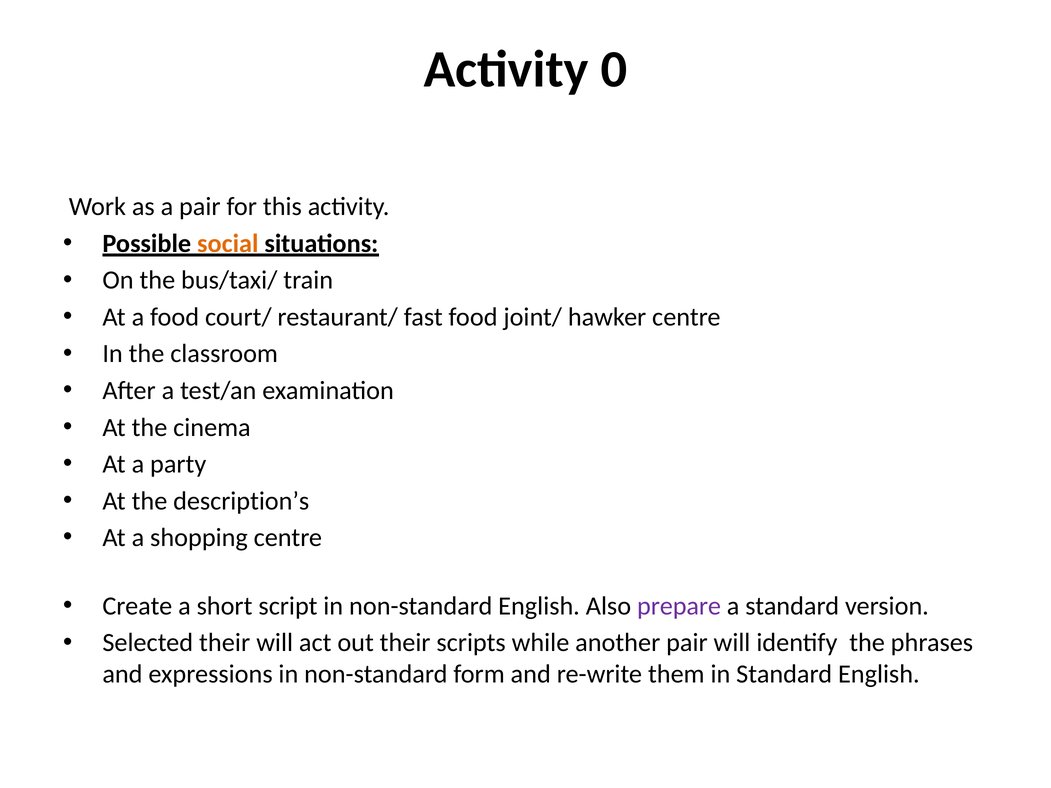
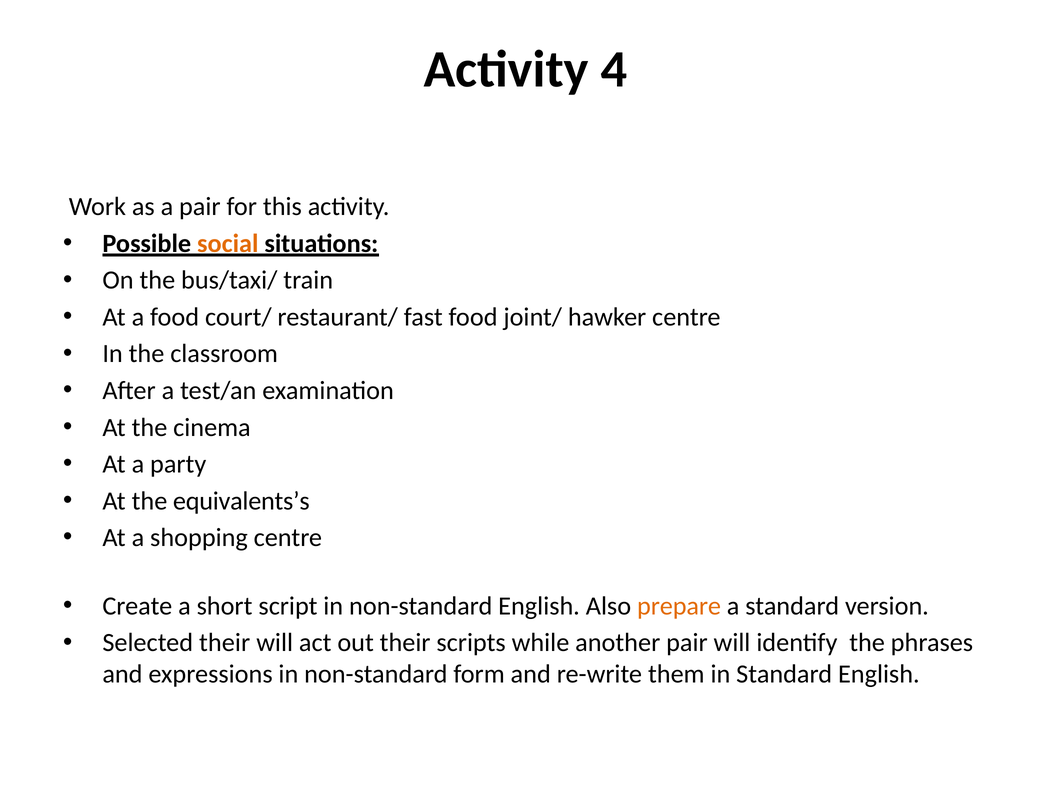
0: 0 -> 4
description’s: description’s -> equivalents’s
prepare colour: purple -> orange
